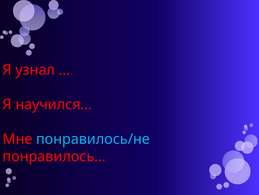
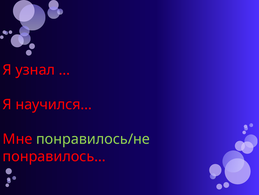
понравилось/не colour: light blue -> light green
